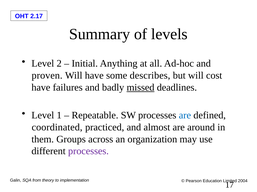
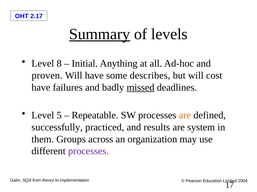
Summary underline: none -> present
2: 2 -> 8
1: 1 -> 5
are at (185, 116) colour: blue -> orange
coordinated: coordinated -> successfully
almost: almost -> results
around: around -> system
